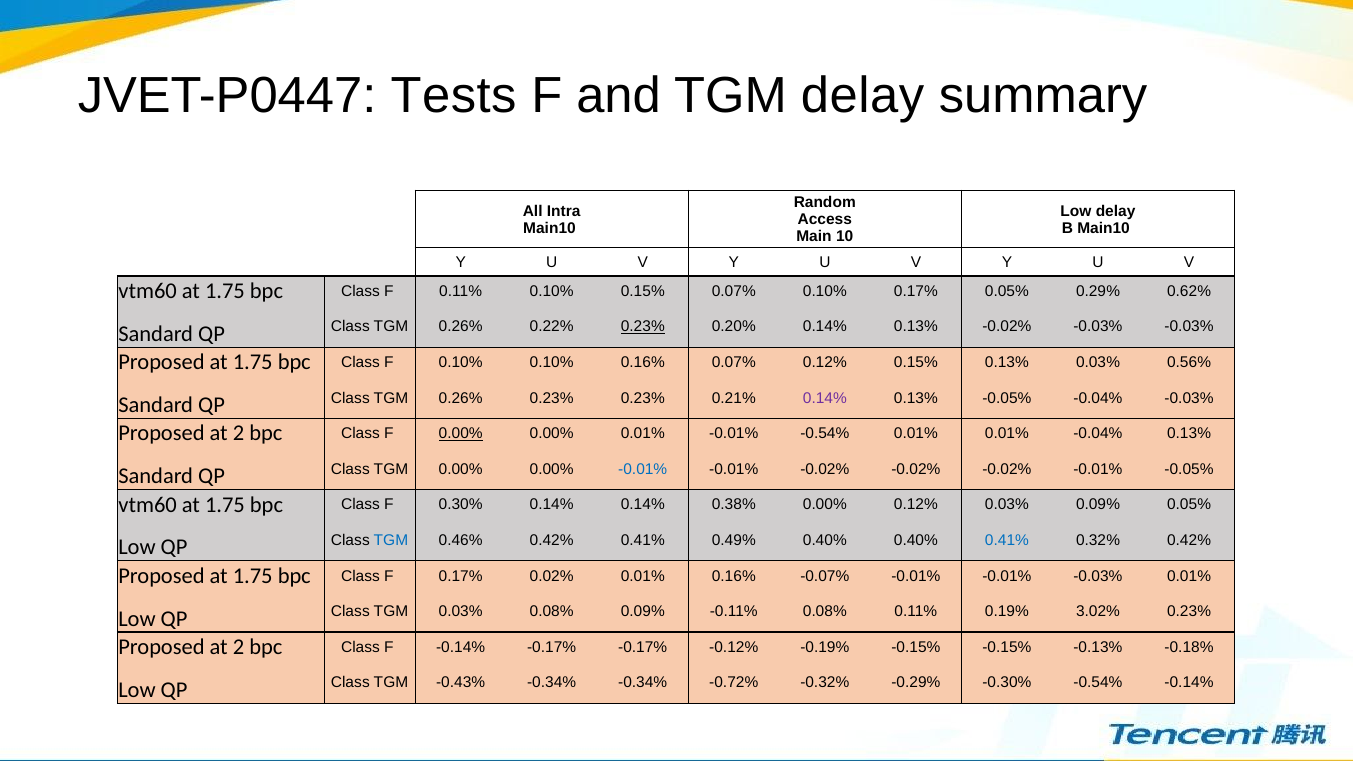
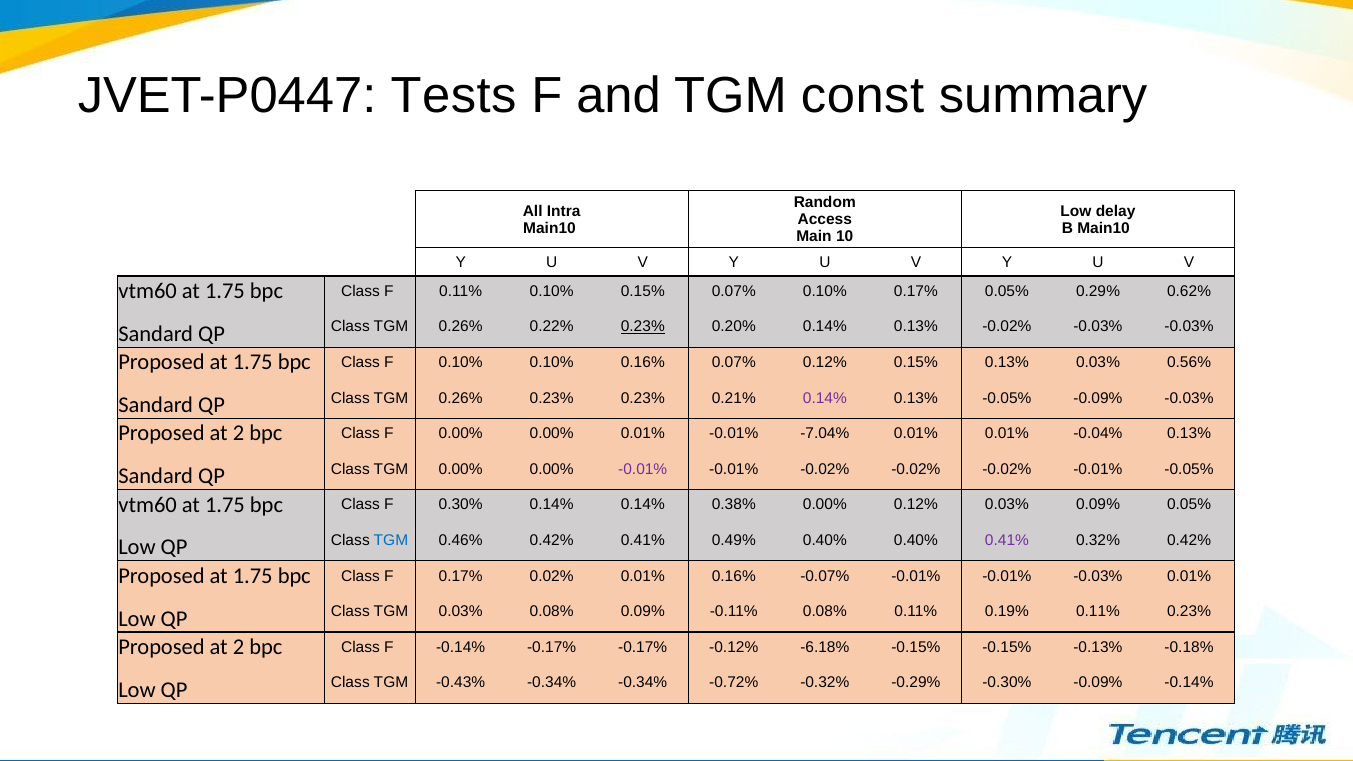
TGM delay: delay -> const
-0.05% -0.04%: -0.04% -> -0.09%
0.00% at (461, 434) underline: present -> none
-0.01% -0.54%: -0.54% -> -7.04%
-0.01% at (643, 469) colour: blue -> purple
0.41% at (1007, 540) colour: blue -> purple
0.19% 3.02%: 3.02% -> 0.11%
-0.19%: -0.19% -> -6.18%
-0.30% -0.54%: -0.54% -> -0.09%
